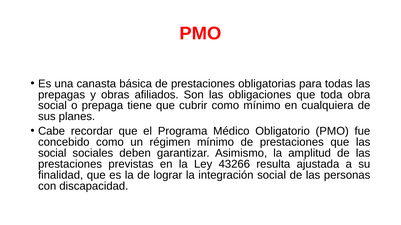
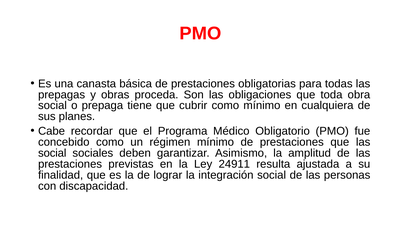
afiliados: afiliados -> proceda
43266: 43266 -> 24911
